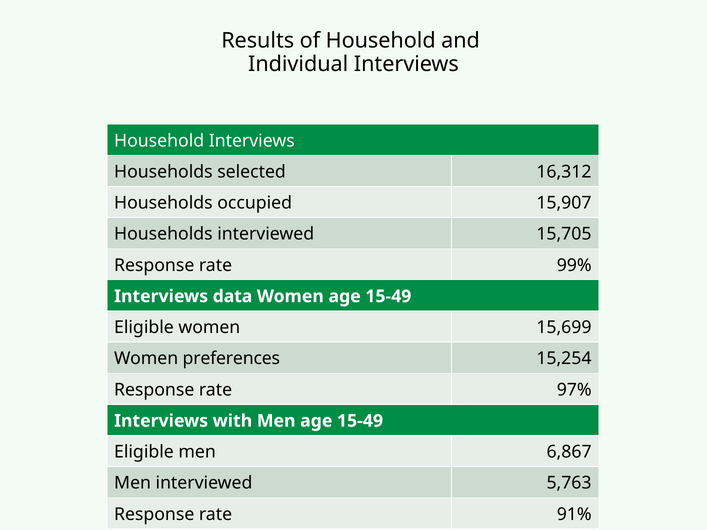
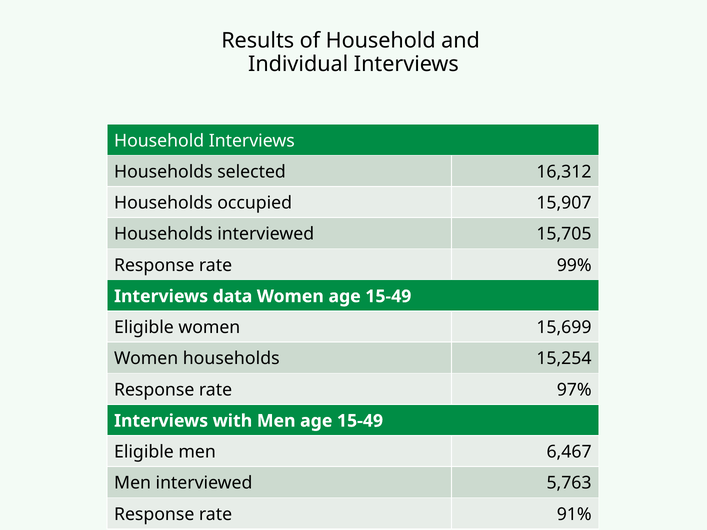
Women preferences: preferences -> households
6,867: 6,867 -> 6,467
